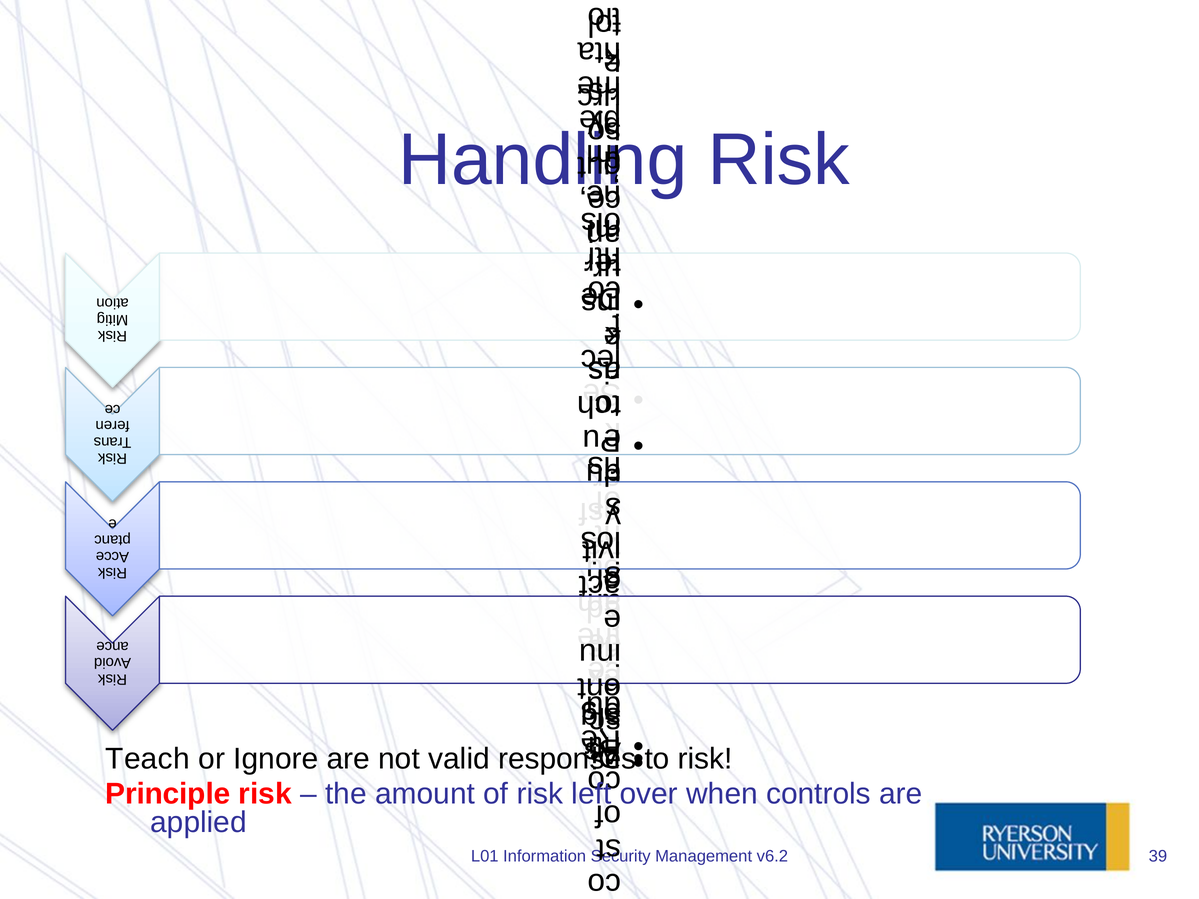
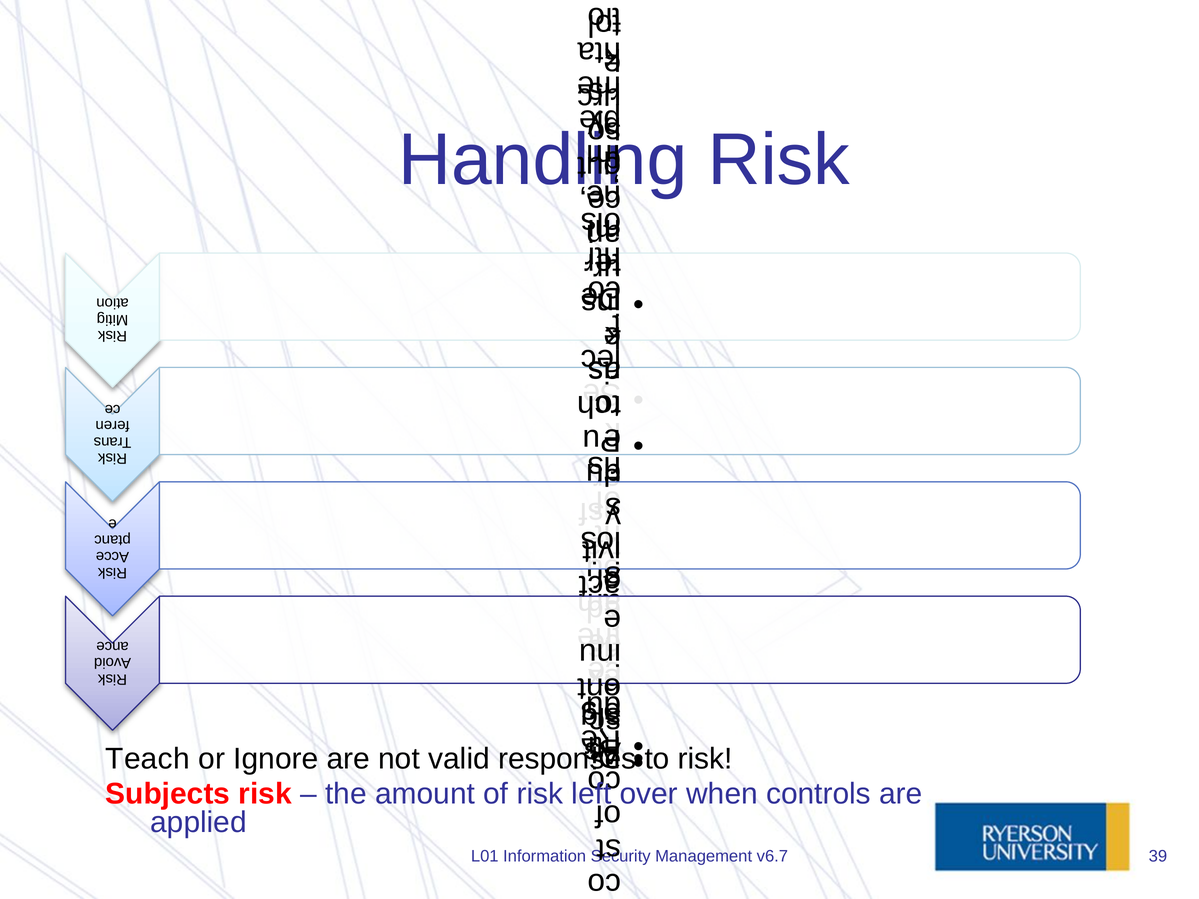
Principle: Principle -> Subjects
v6.2: v6.2 -> v6.7
